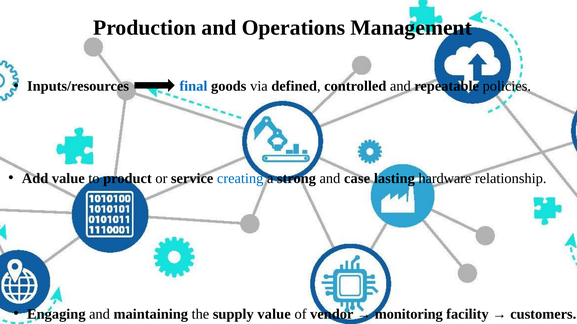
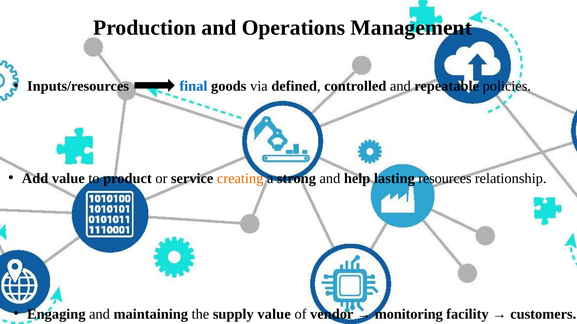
creating colour: blue -> orange
case: case -> help
hardware: hardware -> resources
